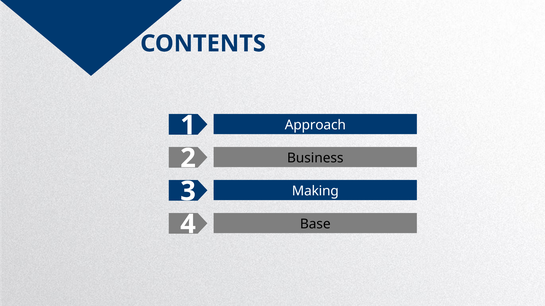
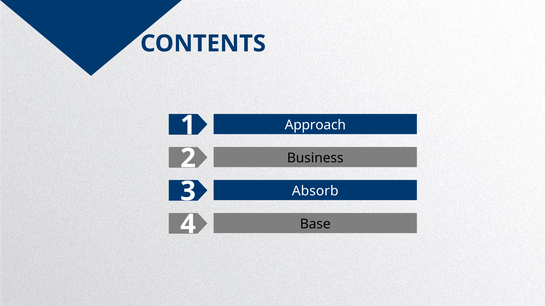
Making: Making -> Absorb
